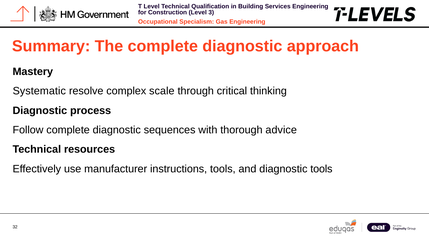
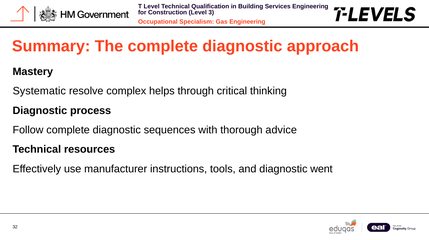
scale: scale -> helps
diagnostic tools: tools -> went
